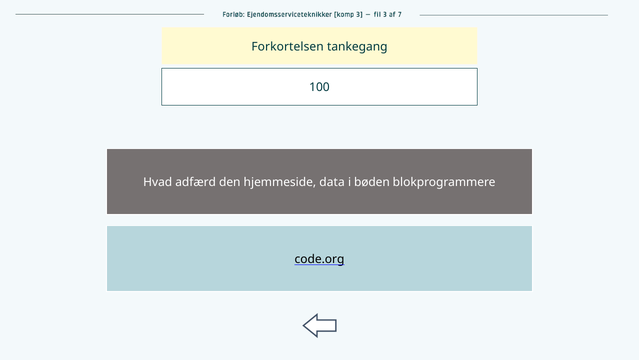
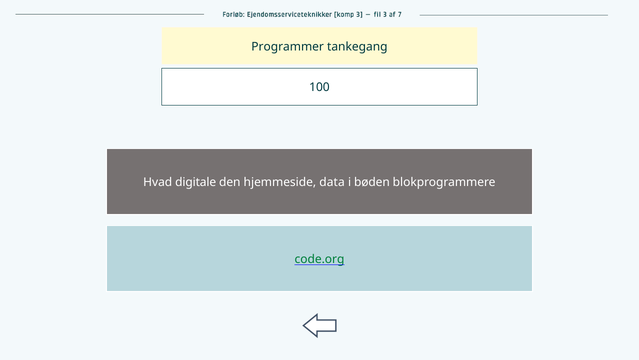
Forkortelsen: Forkortelsen -> Programmer
adfærd: adfærd -> digitale
code.org colour: black -> green
